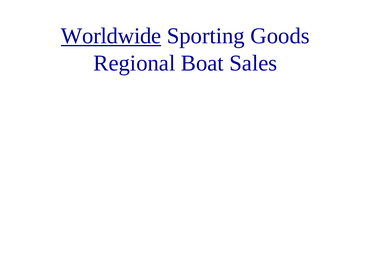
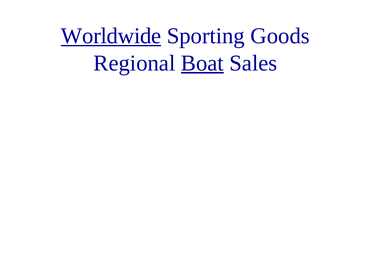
Boat underline: none -> present
